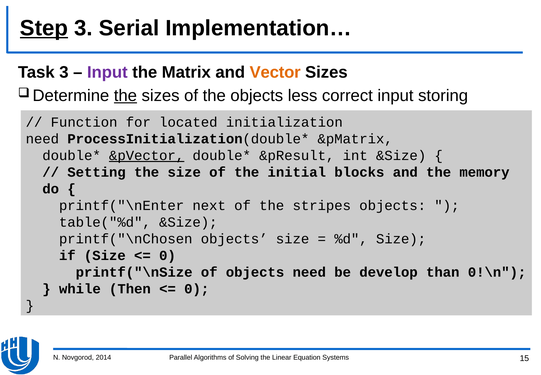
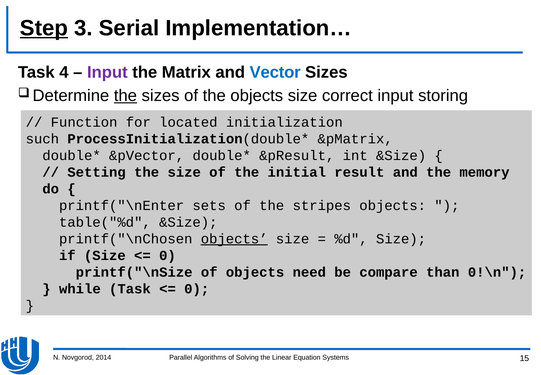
Task 3: 3 -> 4
Vector colour: orange -> blue
the objects less: less -> size
need at (42, 139): need -> such
&pVector underline: present -> none
blocks: blocks -> result
next: next -> sets
objects at (234, 239) underline: none -> present
develop: develop -> compare
while Then: Then -> Task
